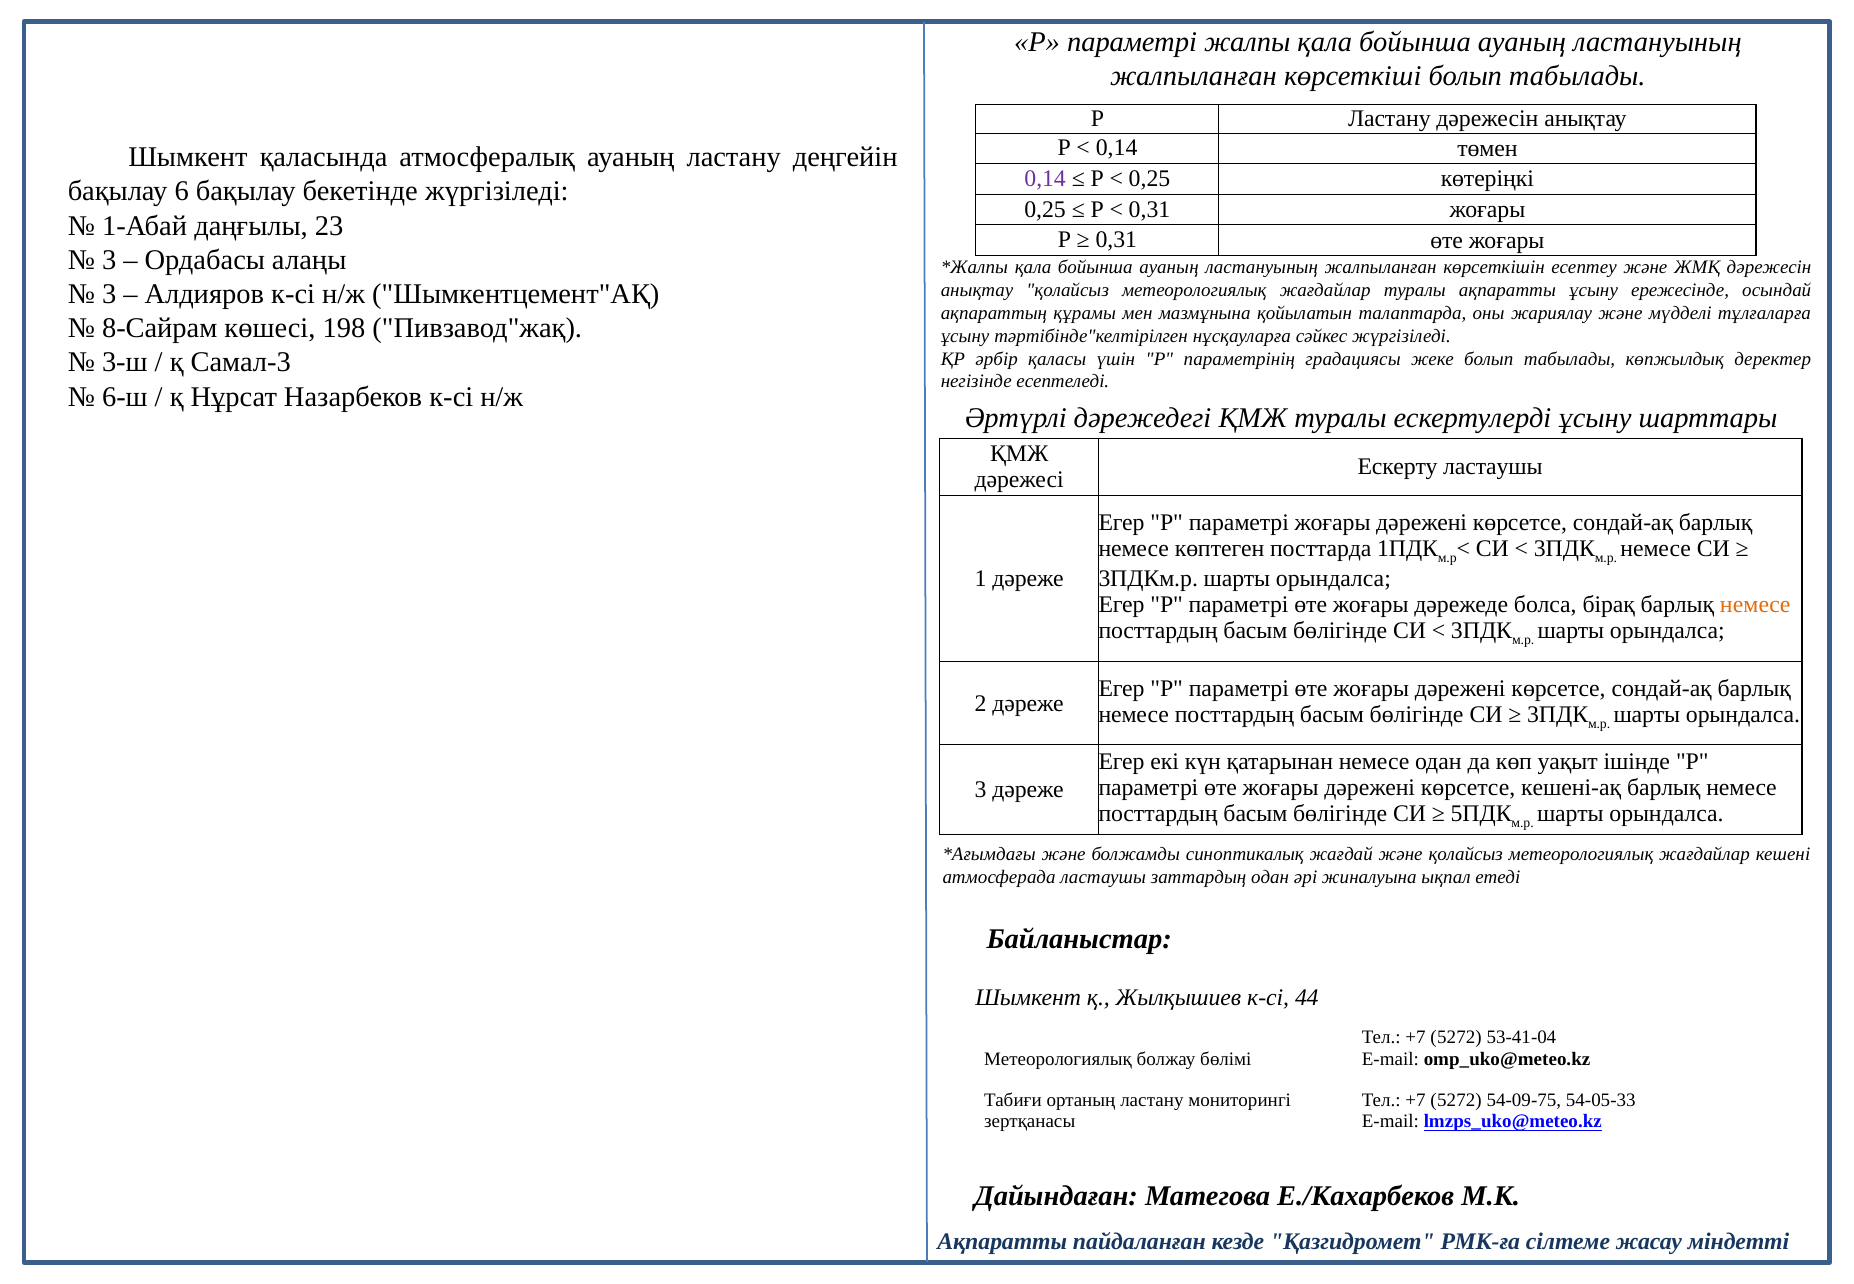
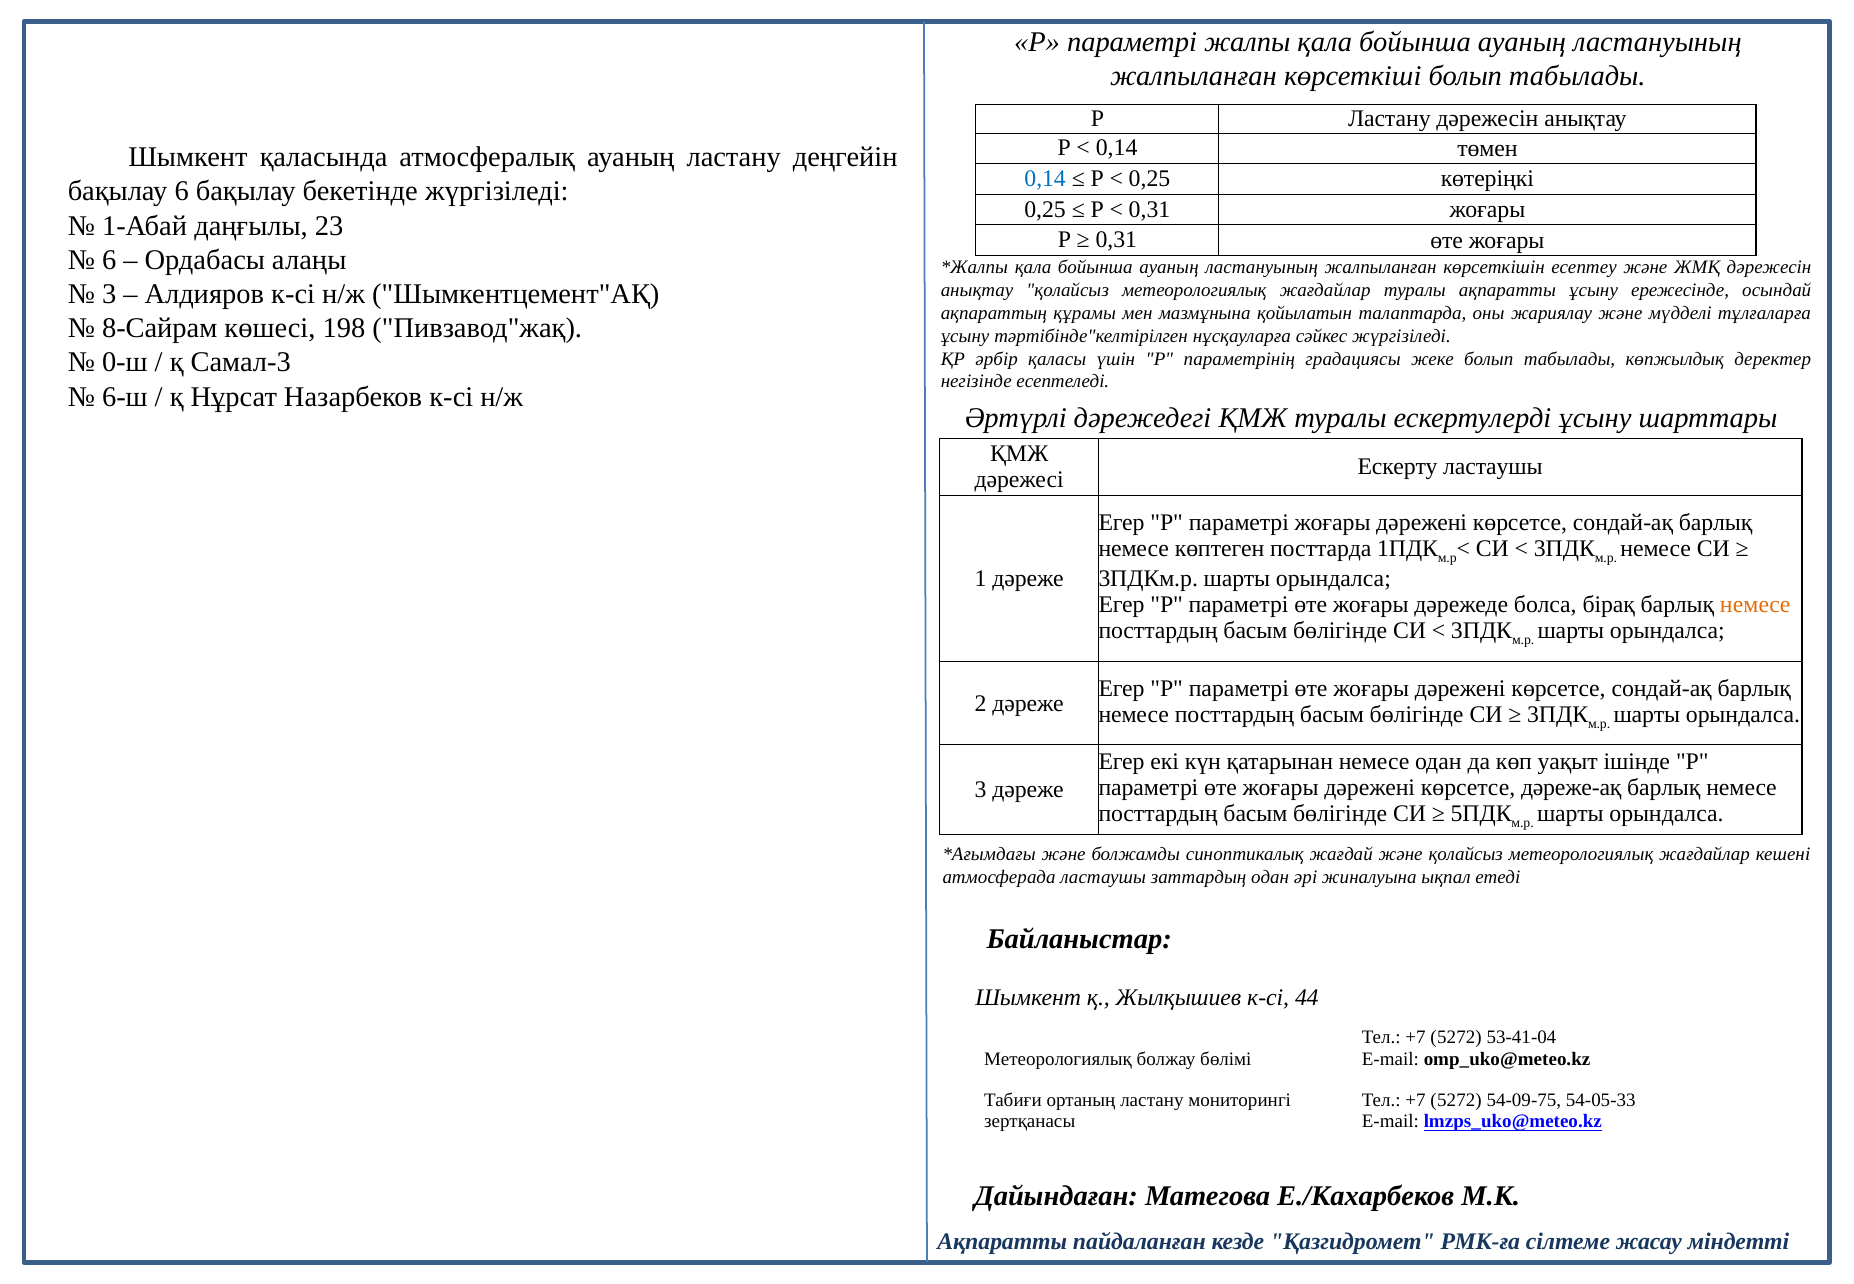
0,14 at (1045, 179) colour: purple -> blue
3 at (109, 260): 3 -> 6
3-ш: 3-ш -> 0-ш
кешені-ақ: кешені-ақ -> дәреже-ақ
